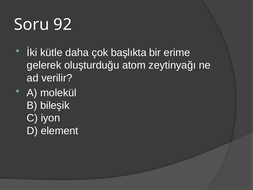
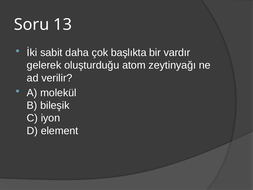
92: 92 -> 13
kütle: kütle -> sabit
erime: erime -> vardır
